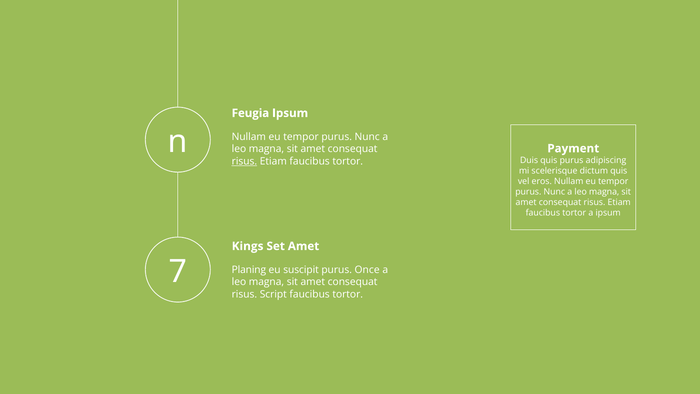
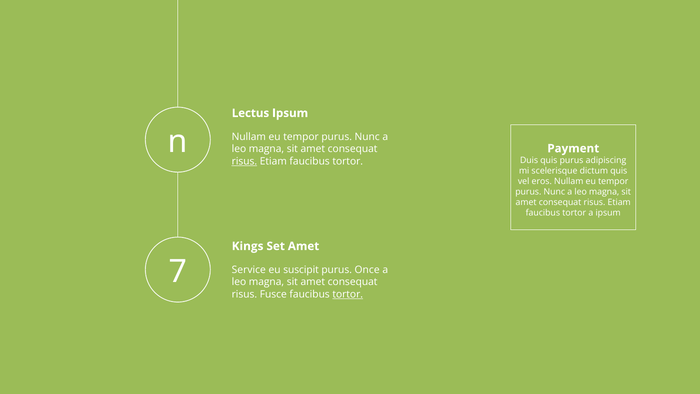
Feugia: Feugia -> Lectus
Planing: Planing -> Service
Script: Script -> Fusce
tortor at (348, 294) underline: none -> present
